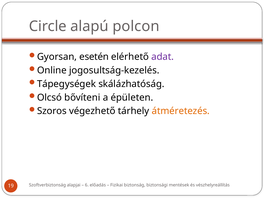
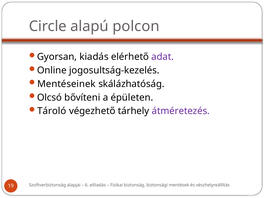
esetén: esetén -> kiadás
Tápegységek: Tápegységek -> Mentéseinek
Szoros: Szoros -> Tároló
átméretezés colour: orange -> purple
